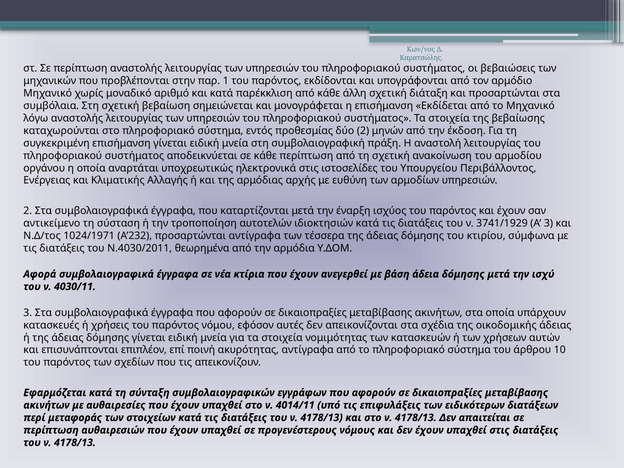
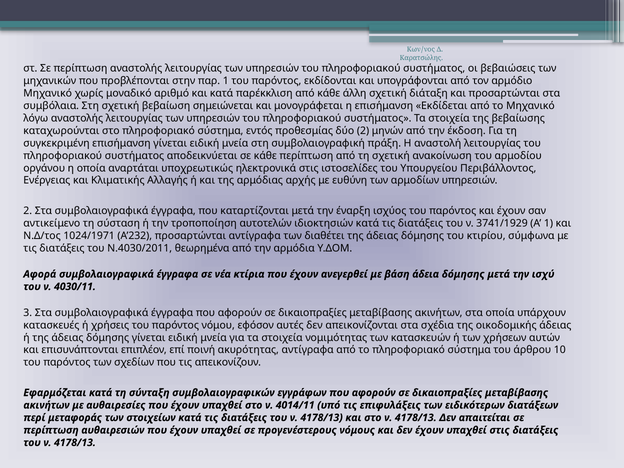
Α 3: 3 -> 1
τέσσερα: τέσσερα -> διαθέτει
